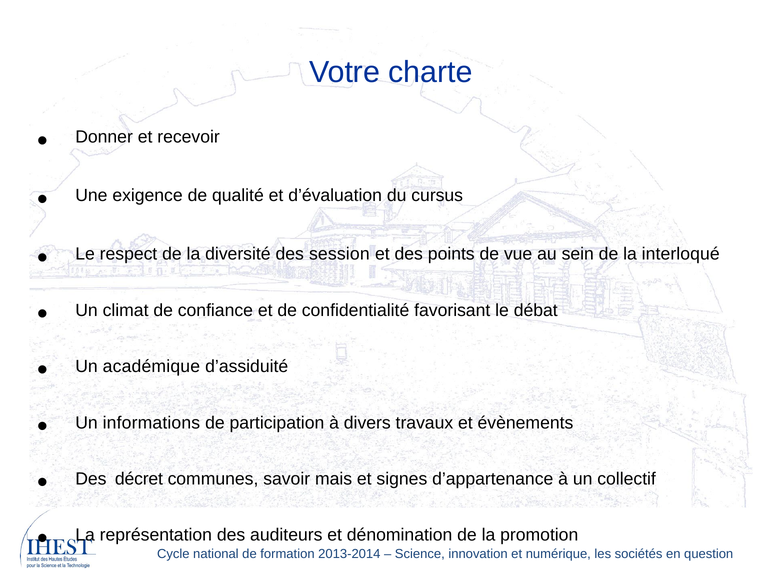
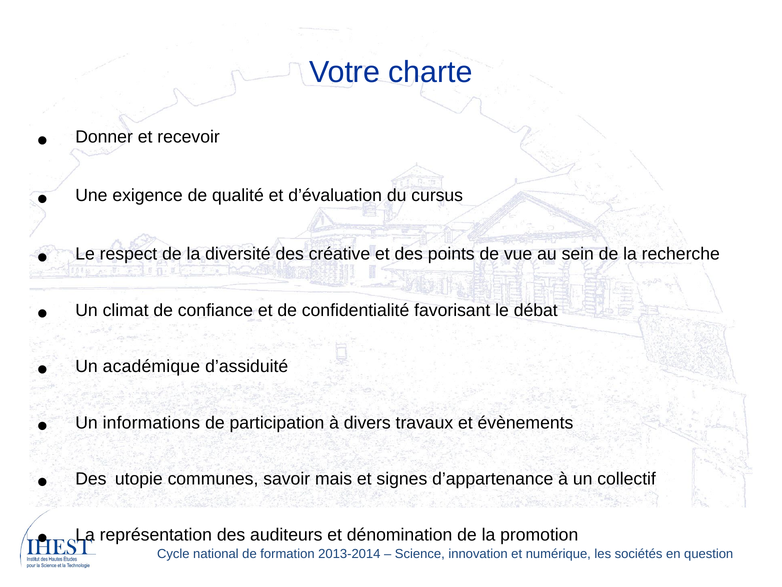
session: session -> créative
interloqué: interloqué -> recherche
décret: décret -> utopie
